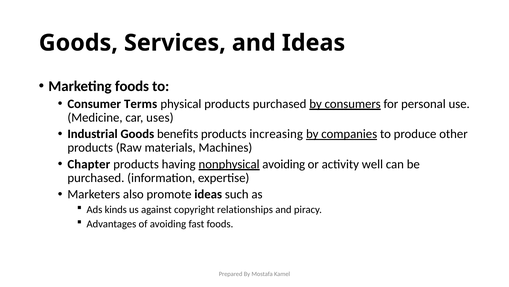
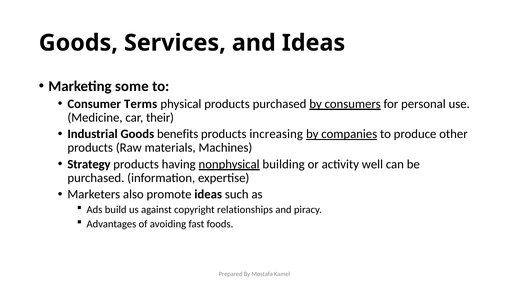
Marketing foods: foods -> some
uses: uses -> their
Chapter: Chapter -> Strategy
nonphysical avoiding: avoiding -> building
kinds: kinds -> build
